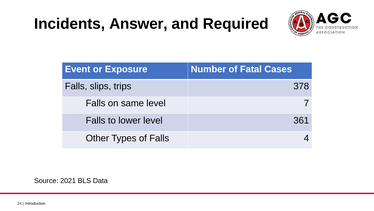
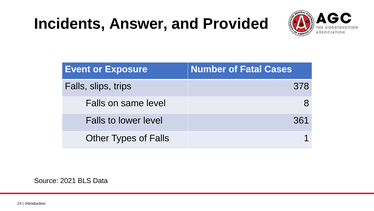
Required: Required -> Provided
7: 7 -> 8
4: 4 -> 1
